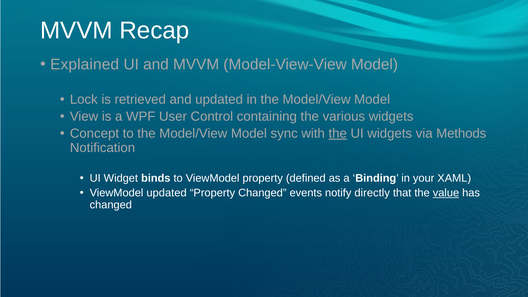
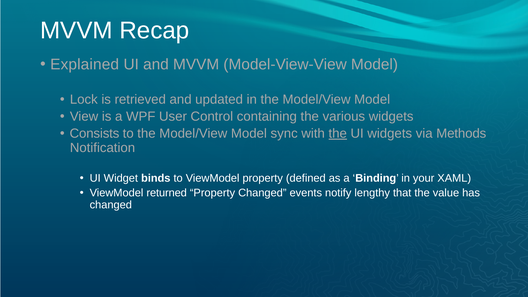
Concept: Concept -> Consists
ViewModel updated: updated -> returned
directly: directly -> lengthy
value underline: present -> none
